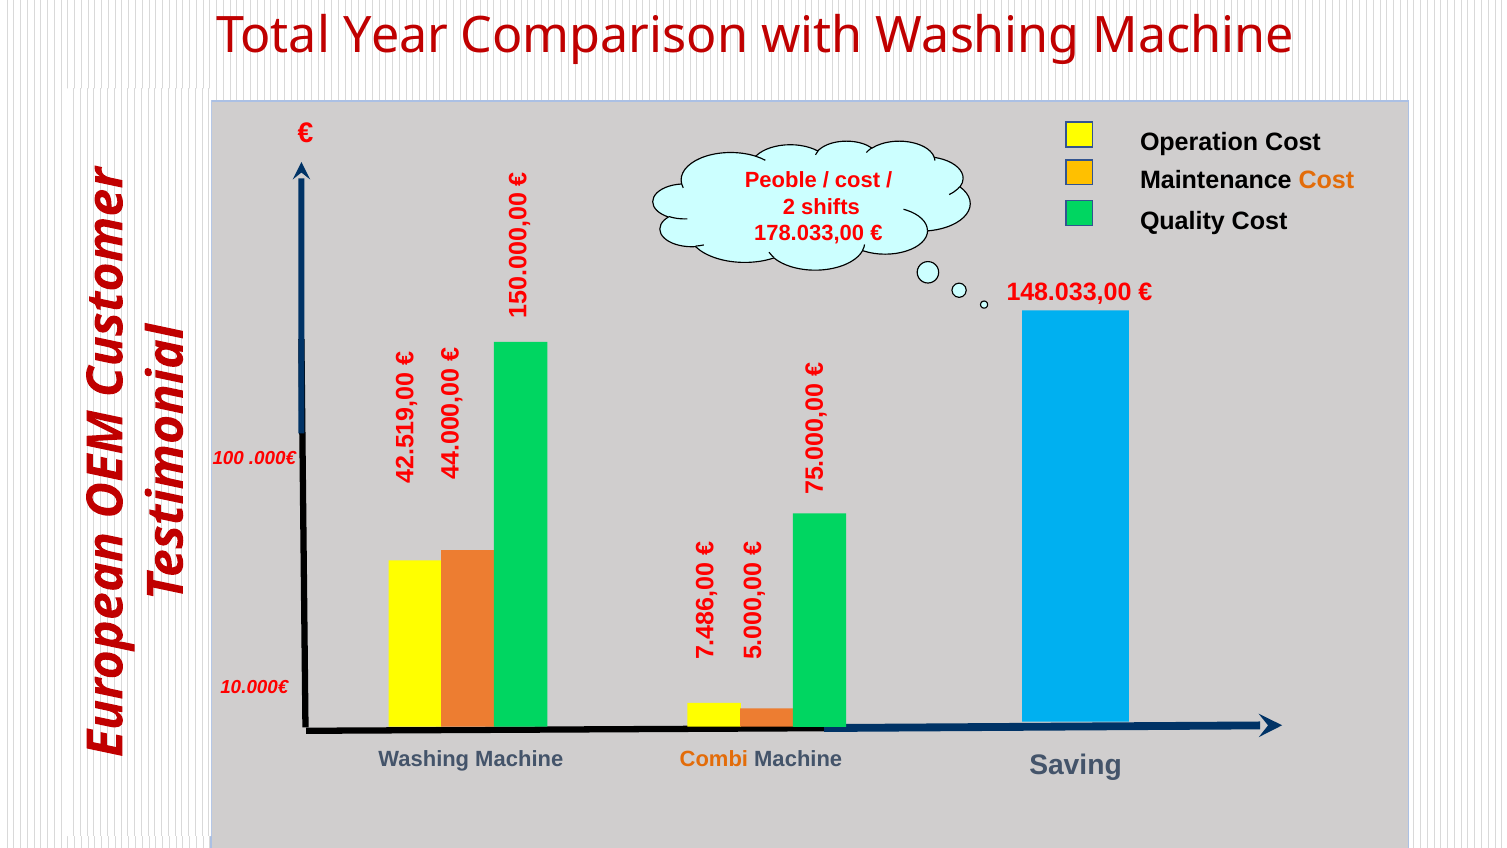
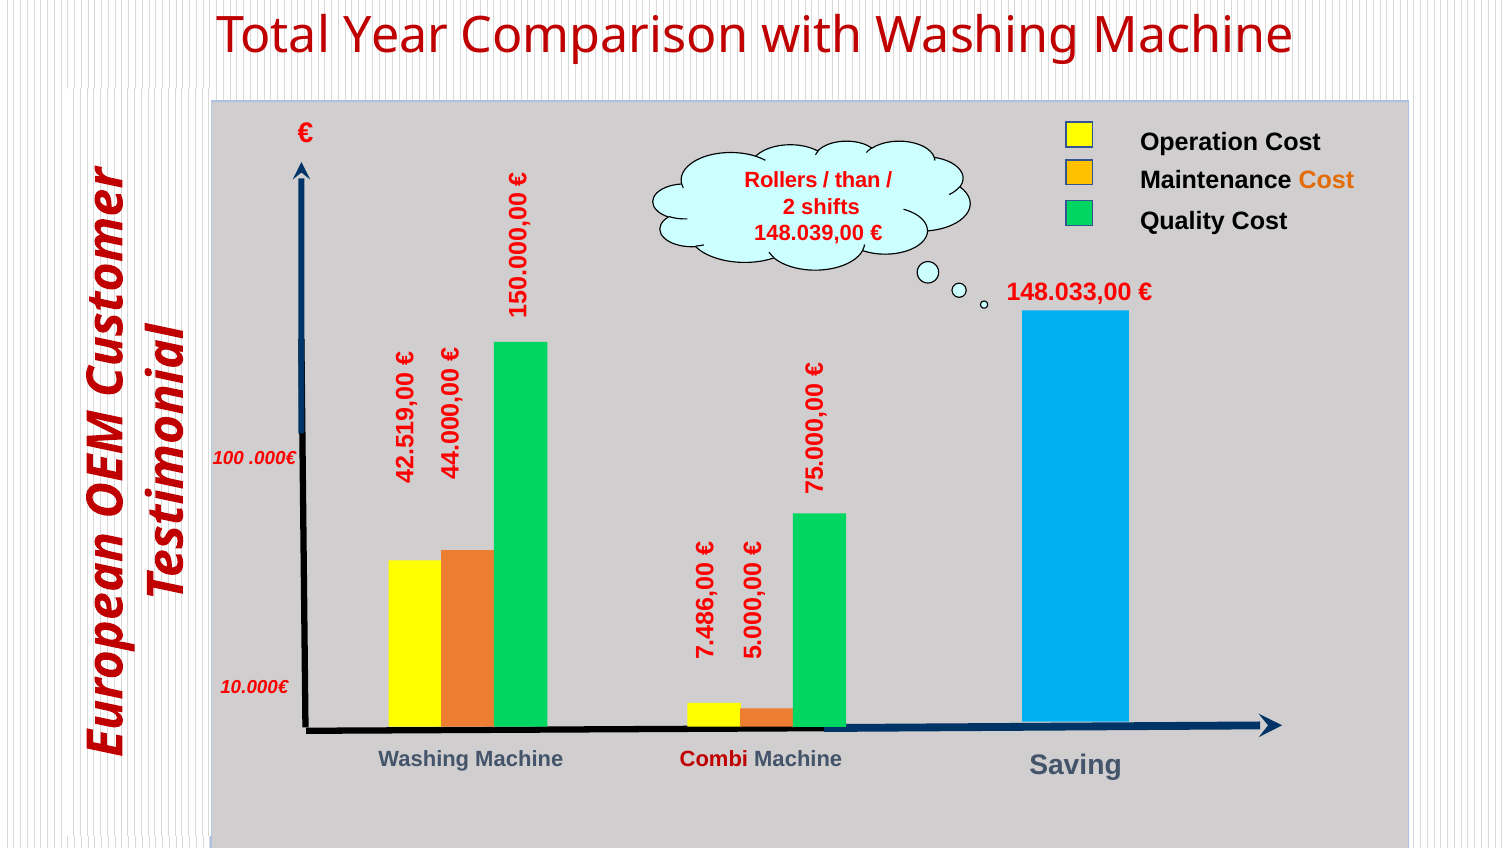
Peoble: Peoble -> Rollers
cost at (858, 180): cost -> than
178.033,00: 178.033,00 -> 148.039,00
Combi colour: orange -> red
